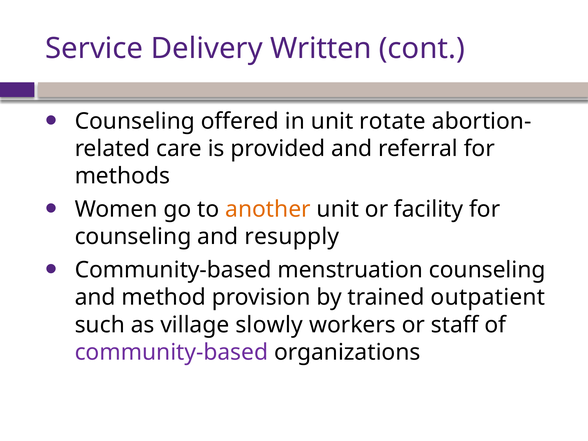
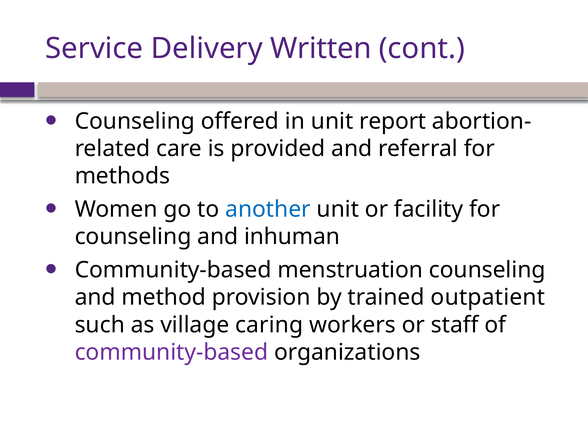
rotate: rotate -> report
another colour: orange -> blue
resupply: resupply -> inhuman
slowly: slowly -> caring
